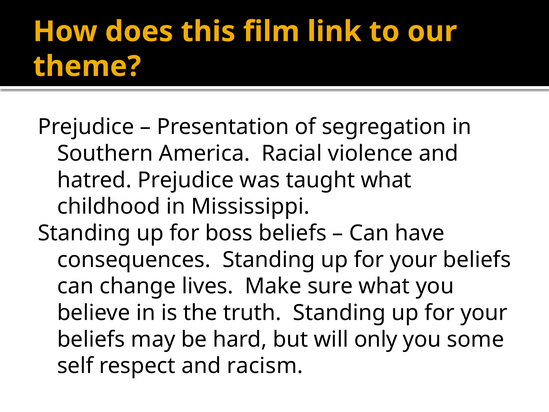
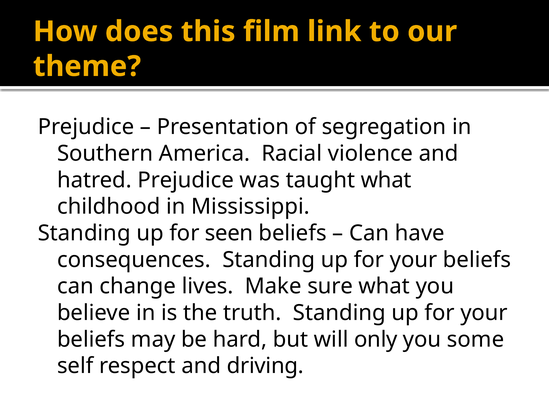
boss: boss -> seen
racism: racism -> driving
